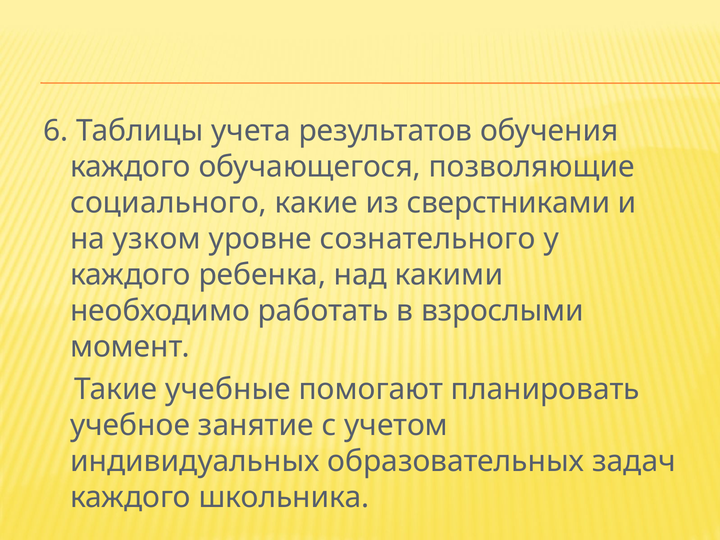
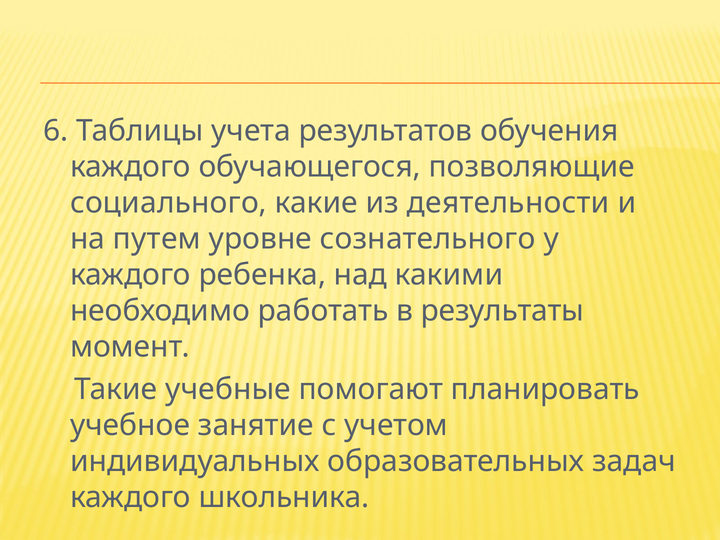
сверстниками: сверстниками -> деятельности
узком: узком -> путем
взрослыми: взрослыми -> результаты
